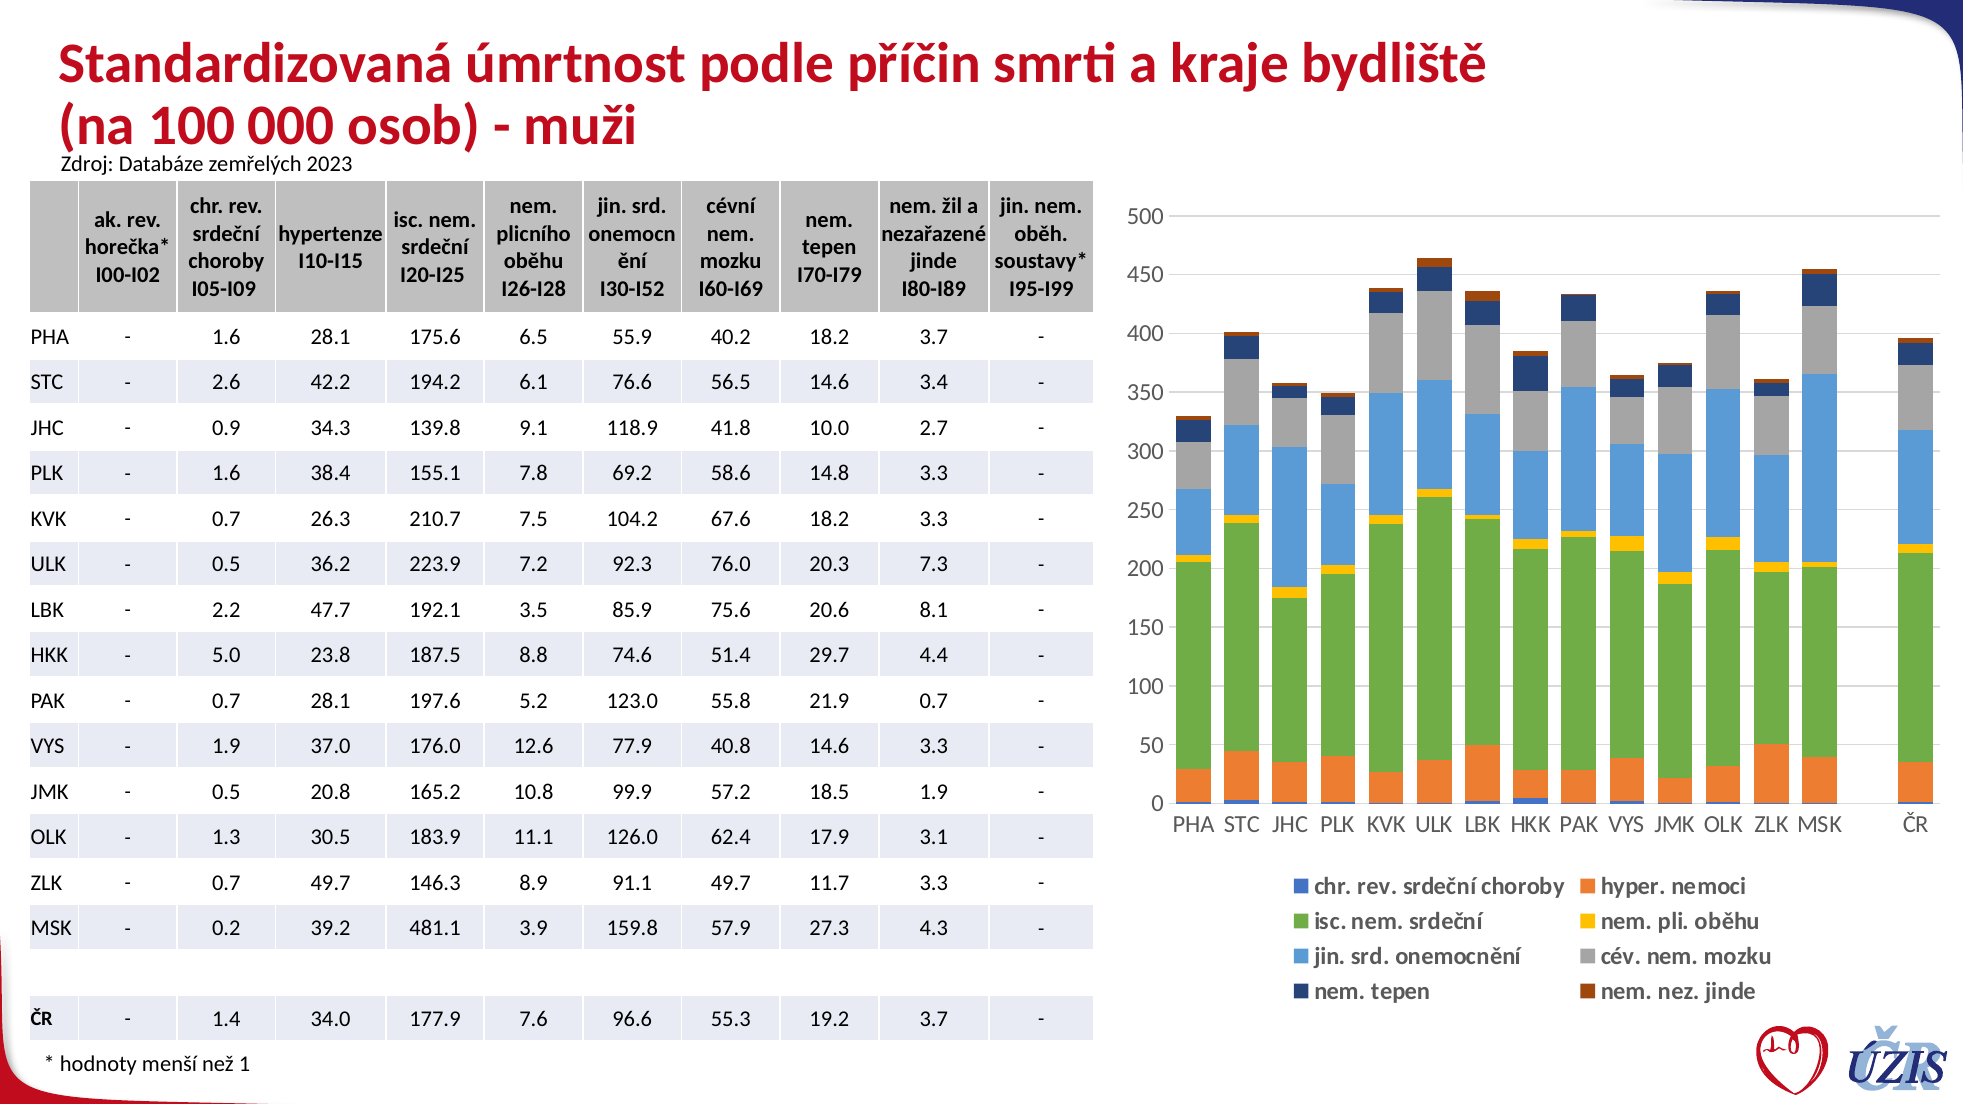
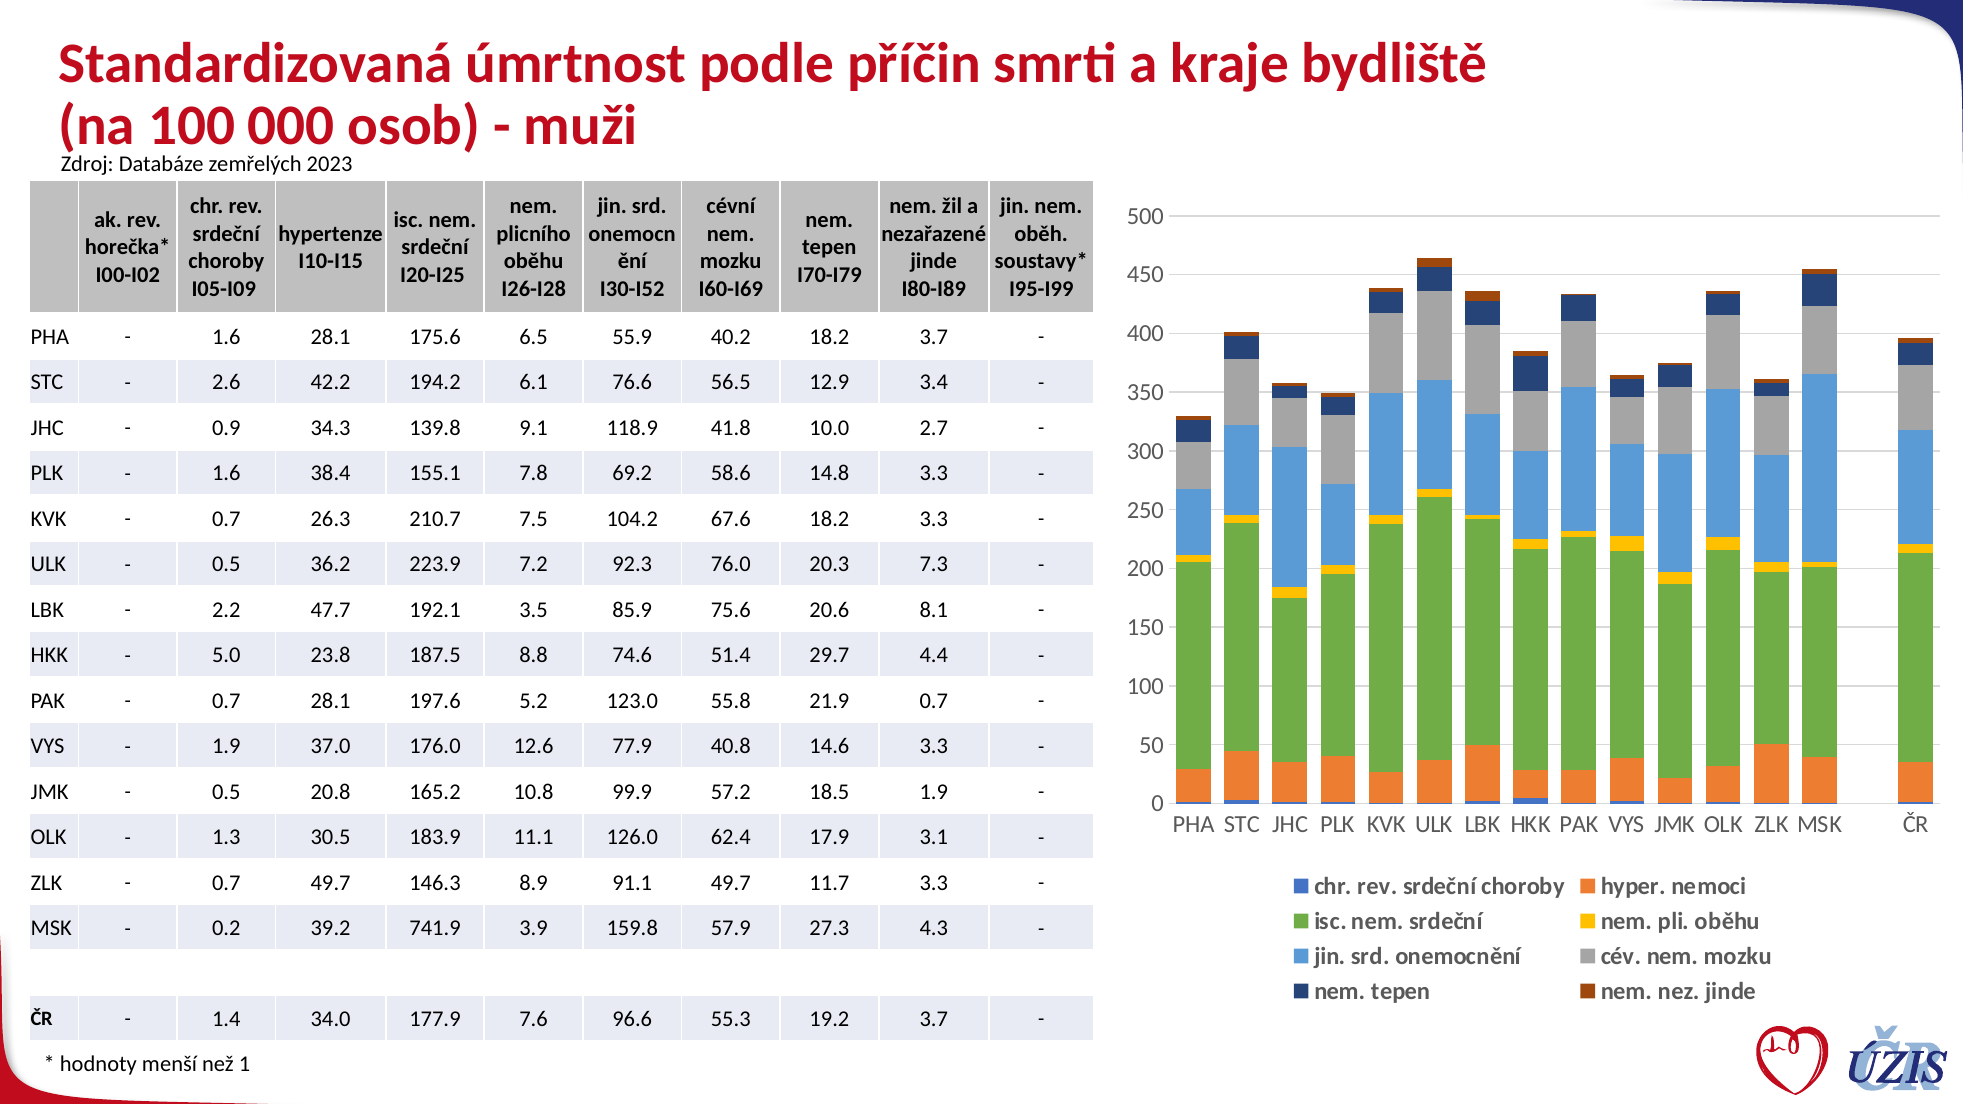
56.5 14.6: 14.6 -> 12.9
481.1: 481.1 -> 741.9
